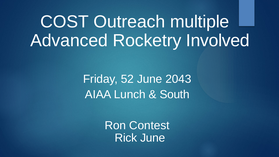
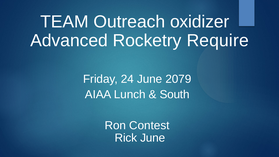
COST: COST -> TEAM
multiple: multiple -> oxidizer
Involved: Involved -> Require
52: 52 -> 24
2043: 2043 -> 2079
